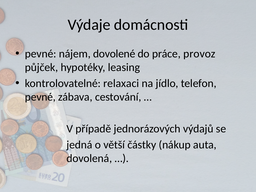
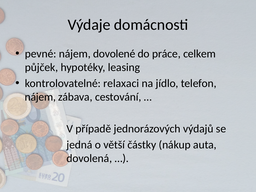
provoz: provoz -> celkem
pevné at (40, 97): pevné -> nájem
